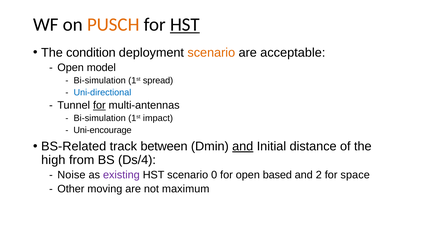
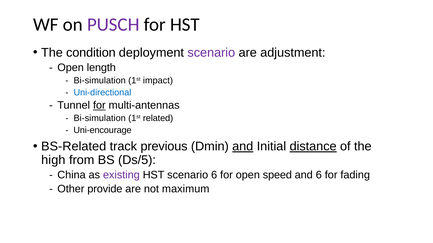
PUSCH colour: orange -> purple
HST at (185, 25) underline: present -> none
scenario at (211, 53) colour: orange -> purple
acceptable: acceptable -> adjustment
model: model -> length
spread: spread -> impact
impact: impact -> related
between: between -> previous
distance underline: none -> present
Ds/4: Ds/4 -> Ds/5
Noise: Noise -> China
scenario 0: 0 -> 6
based: based -> speed
and 2: 2 -> 6
space: space -> fading
moving: moving -> provide
